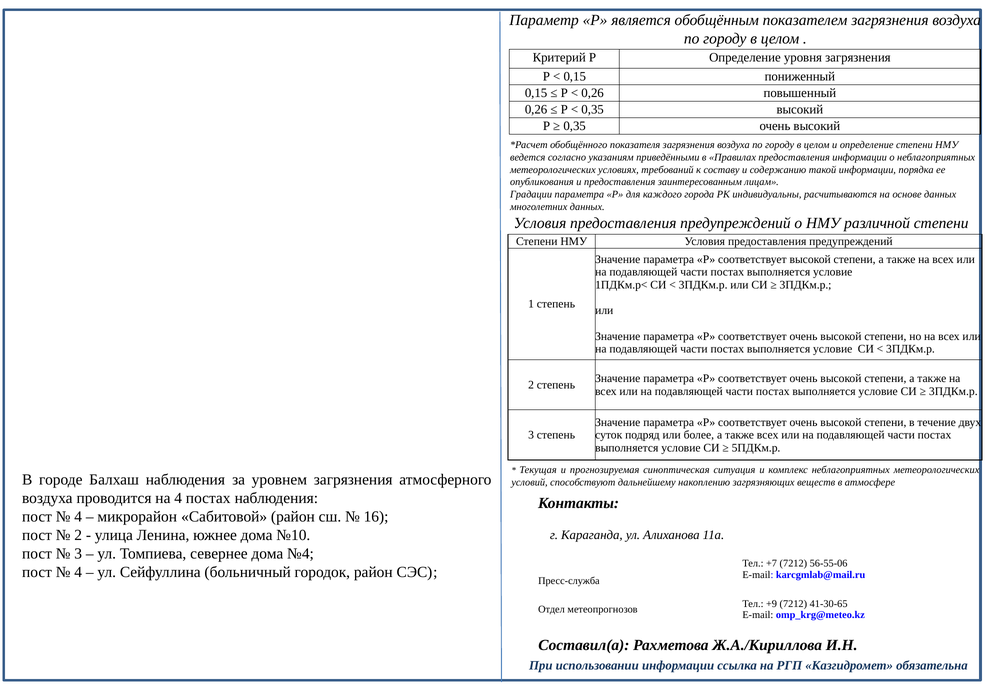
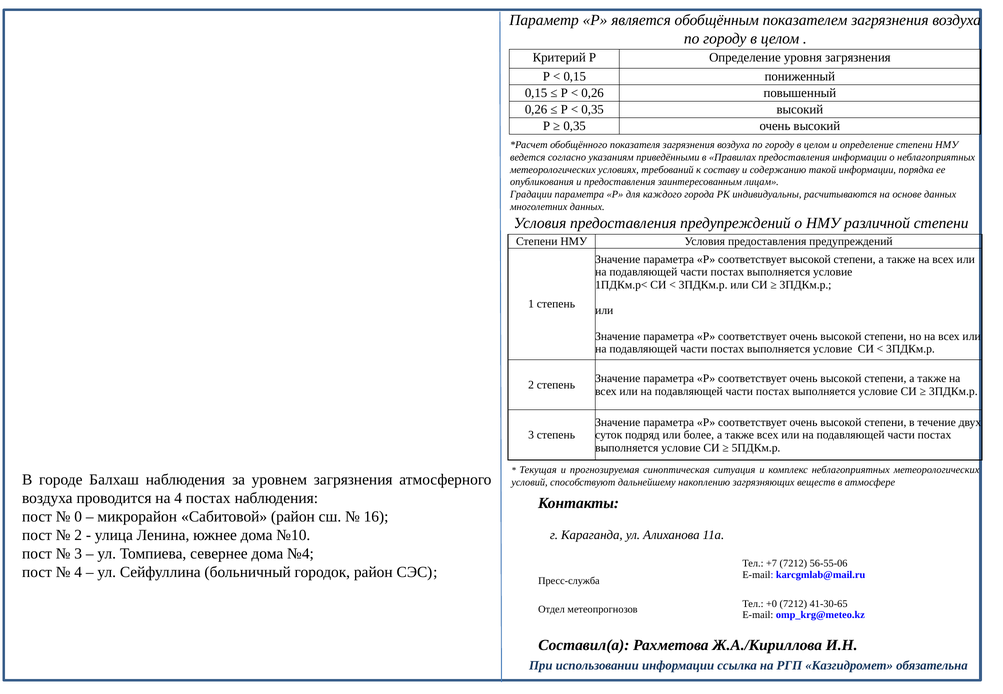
4 at (78, 517): 4 -> 0
+9: +9 -> +0
